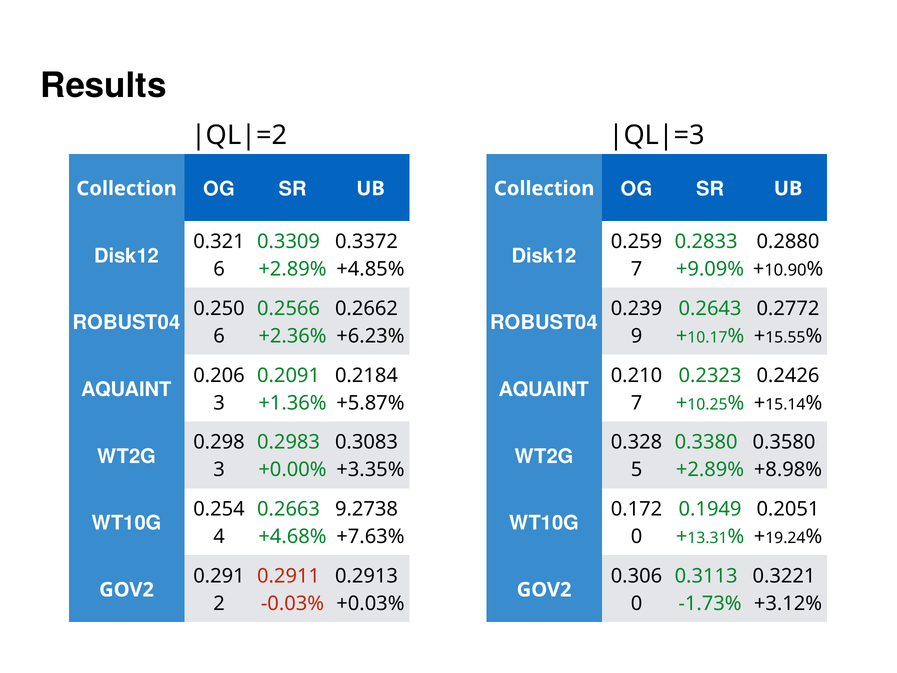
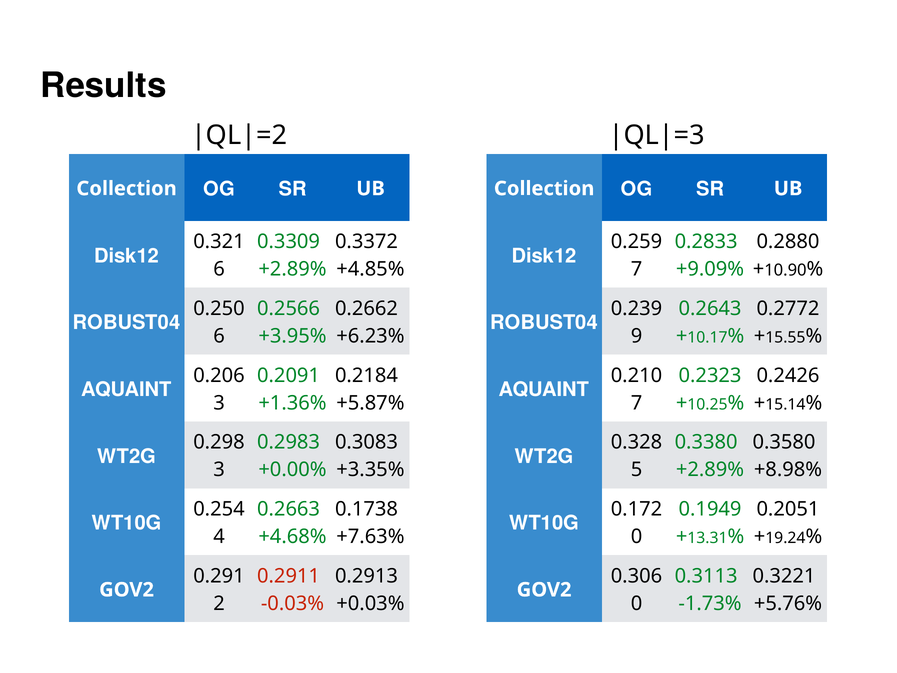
+2.36%: +2.36% -> +3.95%
9.2738: 9.2738 -> 0.1738
+3.12%: +3.12% -> +5.76%
